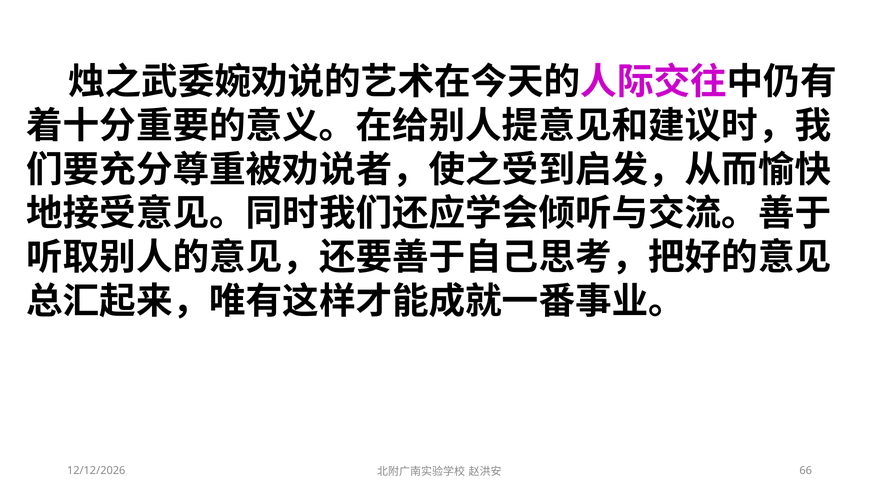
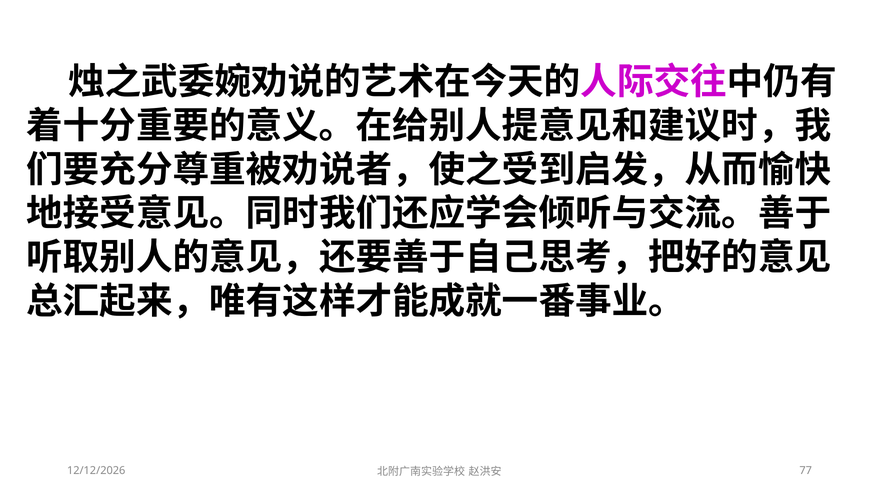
66: 66 -> 77
